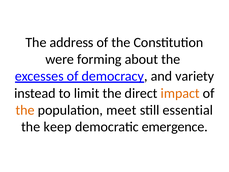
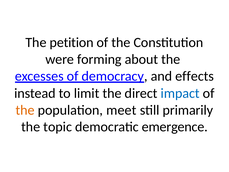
address: address -> petition
variety: variety -> effects
impact colour: orange -> blue
essential: essential -> primarily
keep: keep -> topic
